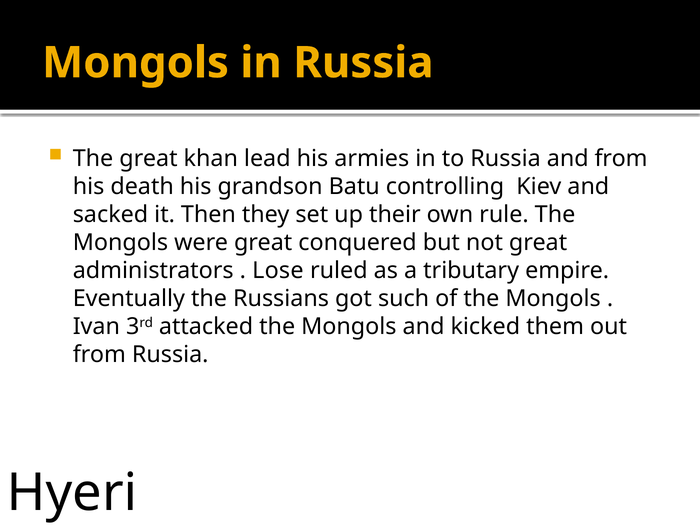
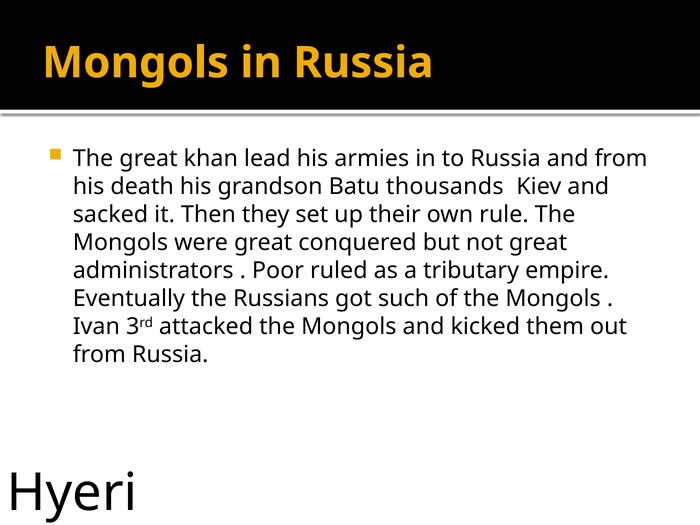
controlling: controlling -> thousands
Lose: Lose -> Poor
